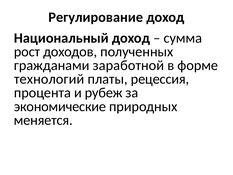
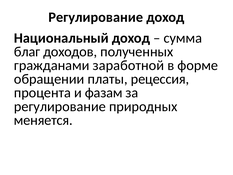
рост: рост -> благ
технологий: технологий -> обращении
рубеж: рубеж -> фазам
экономические at (60, 106): экономические -> регулирование
